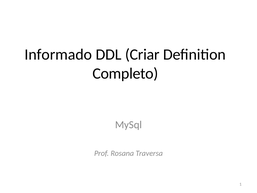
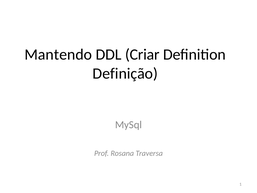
Informado: Informado -> Mantendo
Completo: Completo -> Definição
